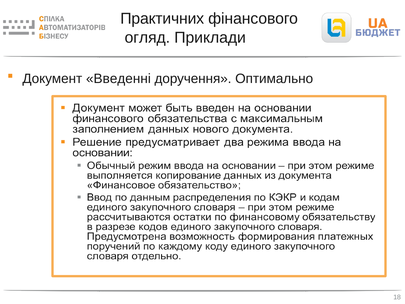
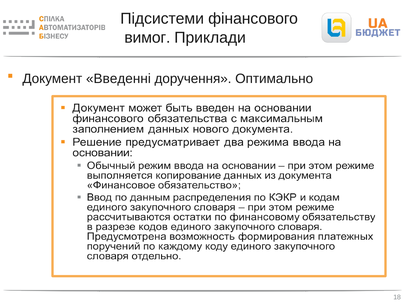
Практичних: Практичних -> Підсистеми
огляд: огляд -> вимог
